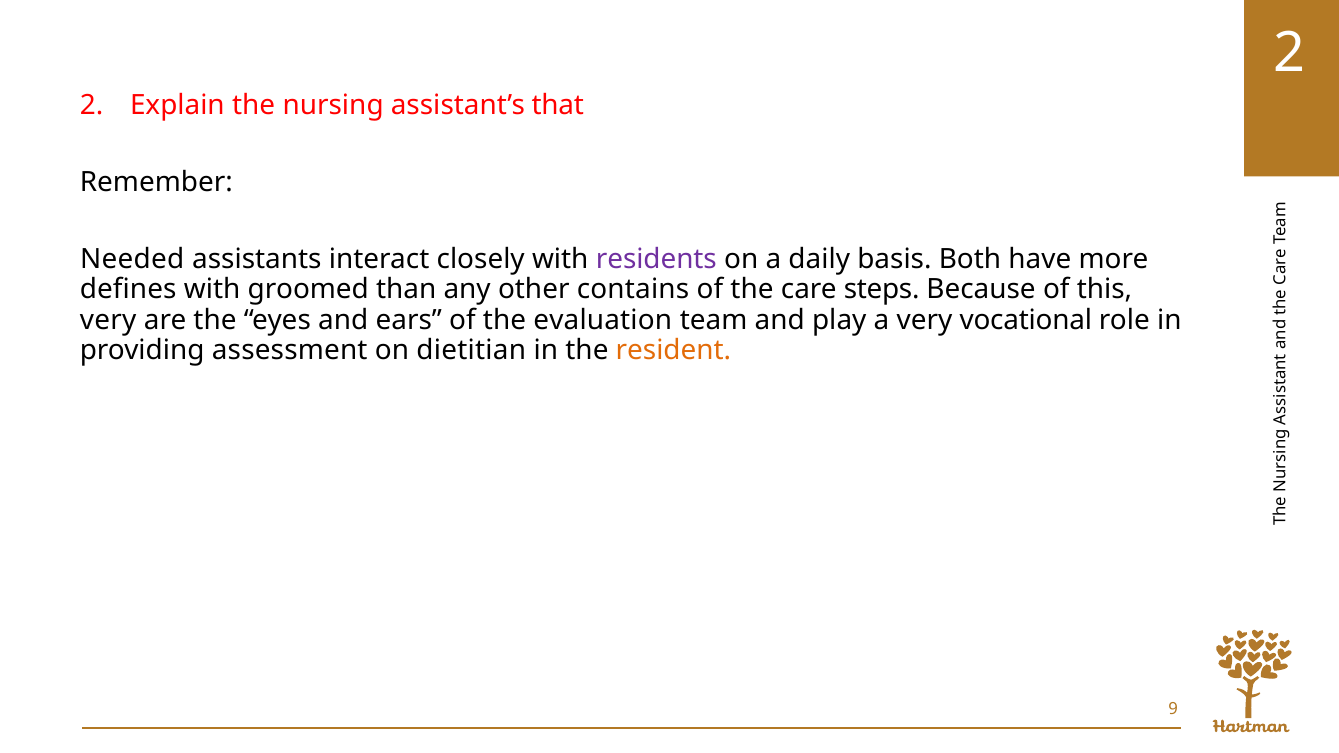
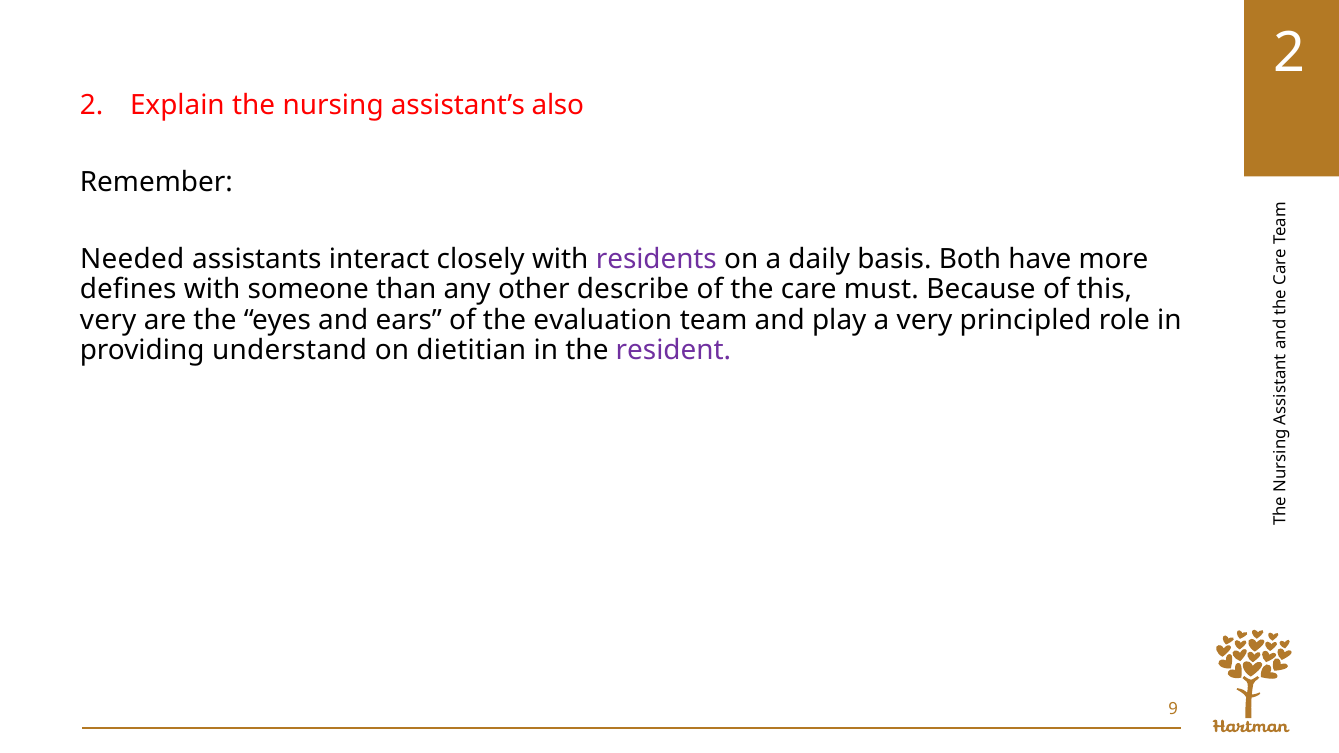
that: that -> also
groomed: groomed -> someone
contains: contains -> describe
steps: steps -> must
vocational: vocational -> principled
assessment: assessment -> understand
resident colour: orange -> purple
